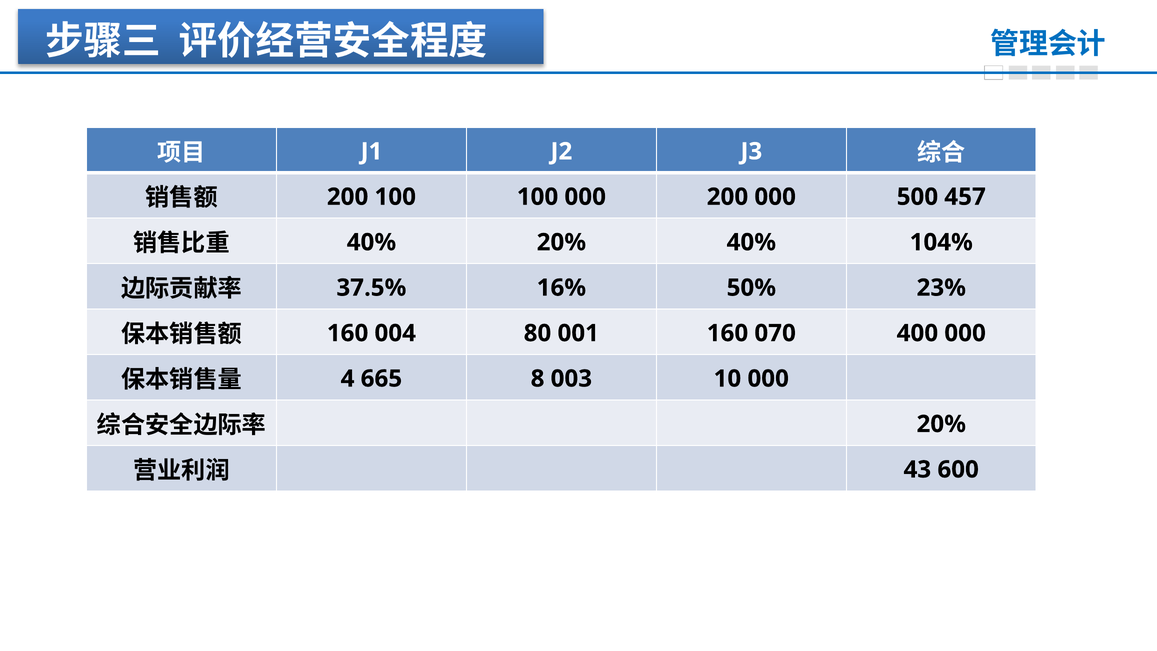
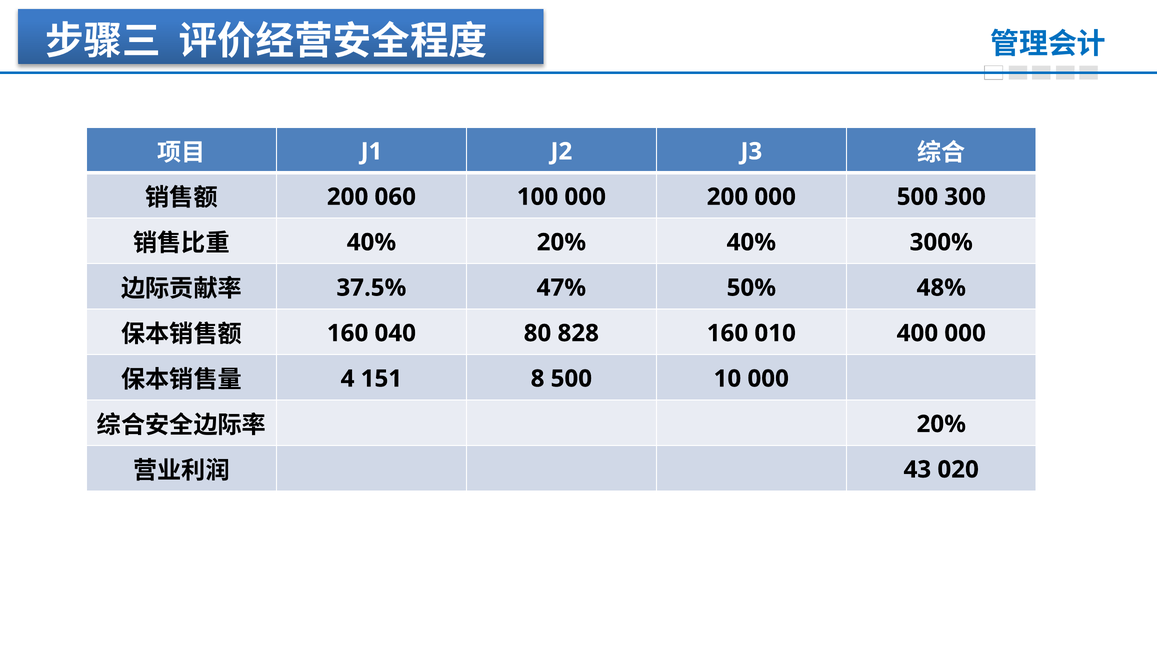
200 100: 100 -> 060
457: 457 -> 300
104%: 104% -> 300%
16%: 16% -> 47%
23%: 23% -> 48%
004: 004 -> 040
001: 001 -> 828
070: 070 -> 010
665: 665 -> 151
8 003: 003 -> 500
600: 600 -> 020
